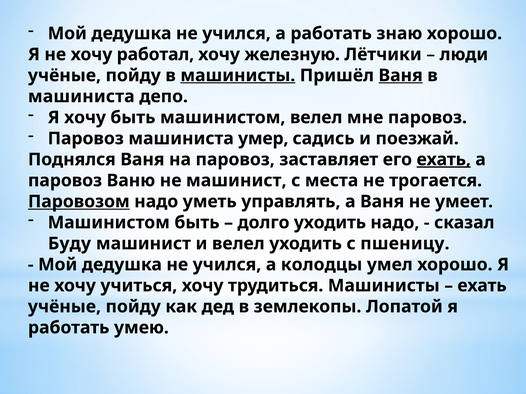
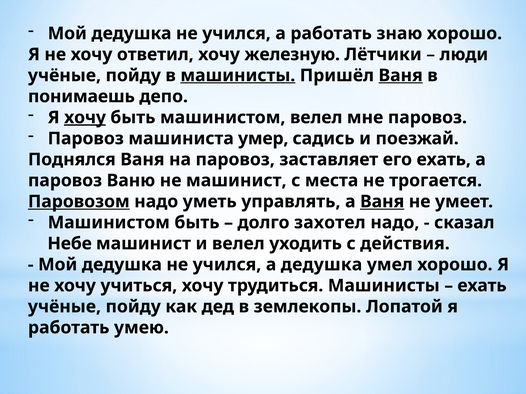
работал: работал -> ответил
машиниста at (81, 97): машиниста -> понимаешь
хочу at (85, 118) underline: none -> present
ехать at (444, 160) underline: present -> none
Ваня at (382, 202) underline: none -> present
долго уходить: уходить -> захотел
Буду: Буду -> Небе
пшеницу: пшеницу -> действия
а колодцы: колодцы -> дедушка
